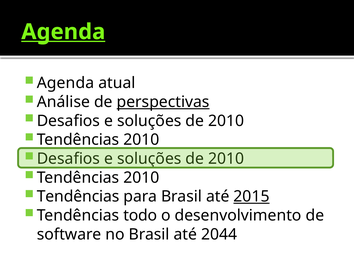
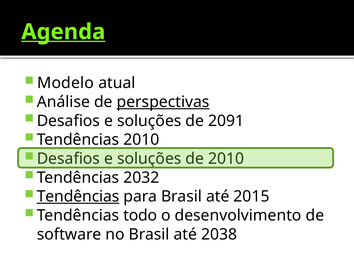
Agenda at (65, 83): Agenda -> Modelo
2010 at (226, 121): 2010 -> 2091
2010 at (141, 177): 2010 -> 2032
Tendências at (78, 196) underline: none -> present
2015 underline: present -> none
2044: 2044 -> 2038
